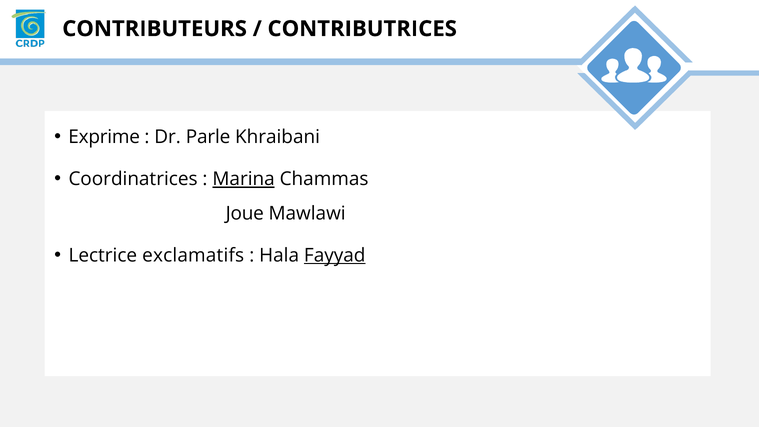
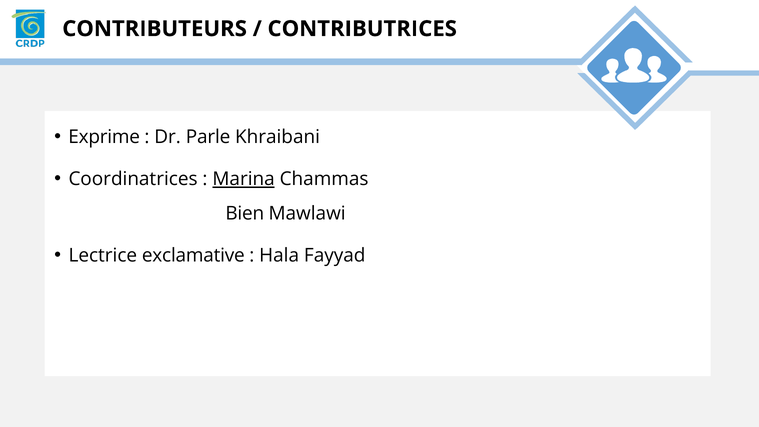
Joue: Joue -> Bien
exclamatifs: exclamatifs -> exclamative
Fayyad underline: present -> none
